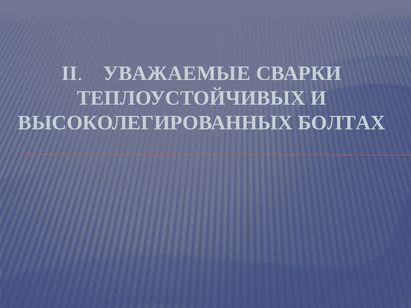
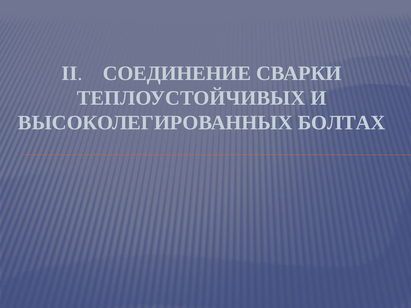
УВАЖАЕМЫЕ: УВАЖАЕМЫЕ -> СОЕДИНЕНИЕ
